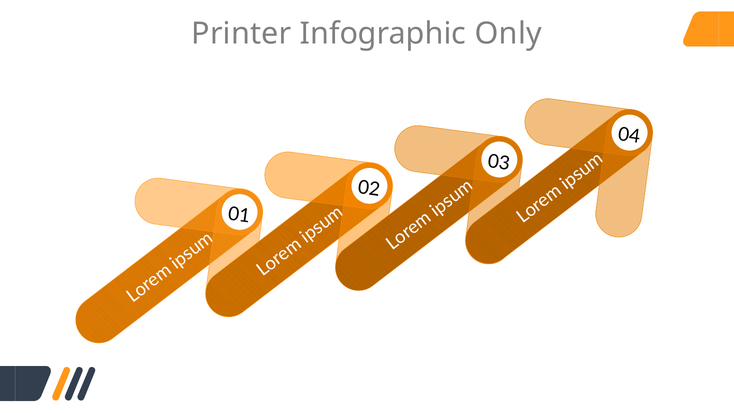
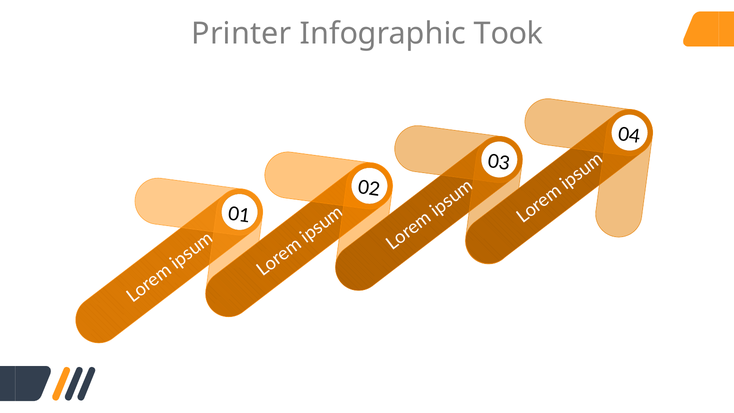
Only: Only -> Took
